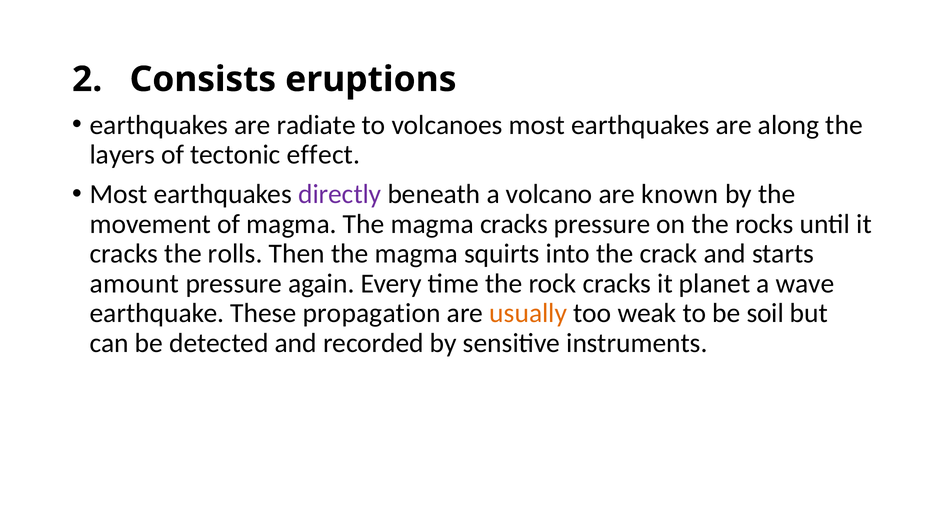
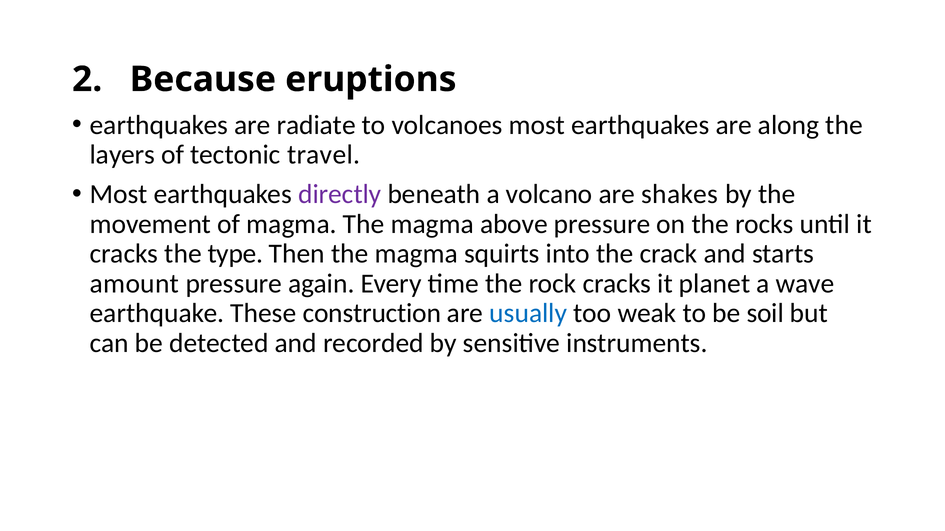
Consists: Consists -> Because
effect: effect -> travel
known: known -> shakes
magma cracks: cracks -> above
rolls: rolls -> type
propagation: propagation -> construction
usually colour: orange -> blue
